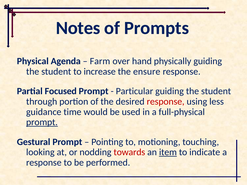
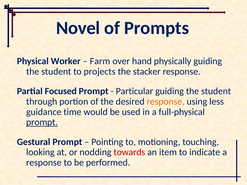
Notes: Notes -> Novel
Agenda: Agenda -> Worker
increase: increase -> projects
ensure: ensure -> stacker
response at (166, 102) colour: red -> orange
item underline: present -> none
